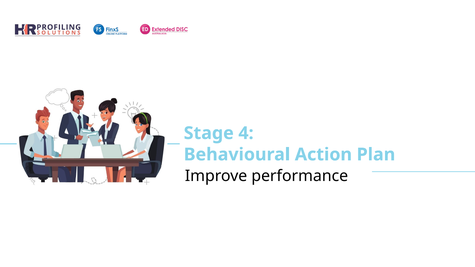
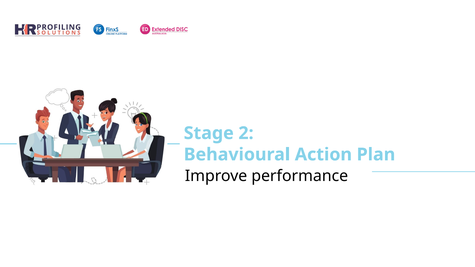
4: 4 -> 2
